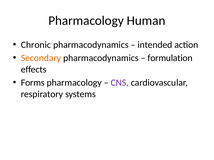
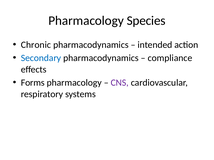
Human: Human -> Species
Secondary colour: orange -> blue
formulation: formulation -> compliance
